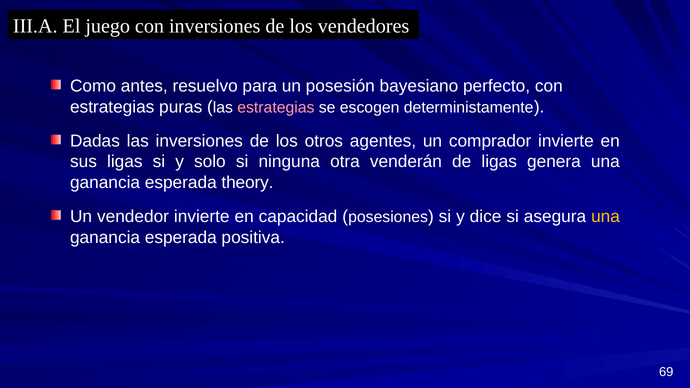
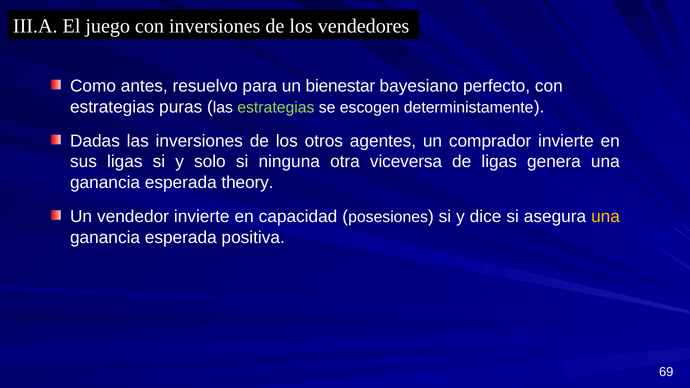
posesión: posesión -> bienestar
estrategias at (276, 107) colour: pink -> light green
venderán: venderán -> viceversa
